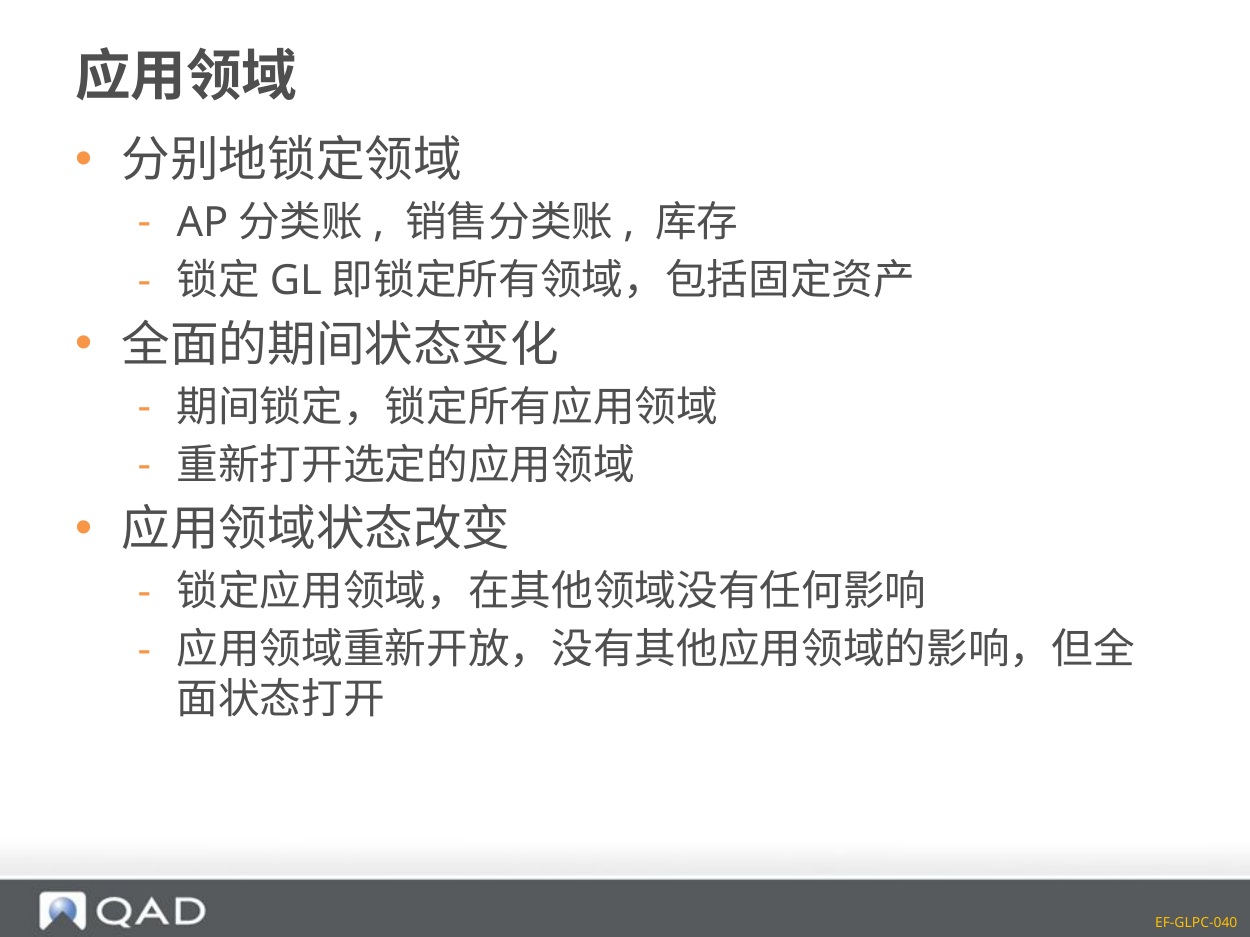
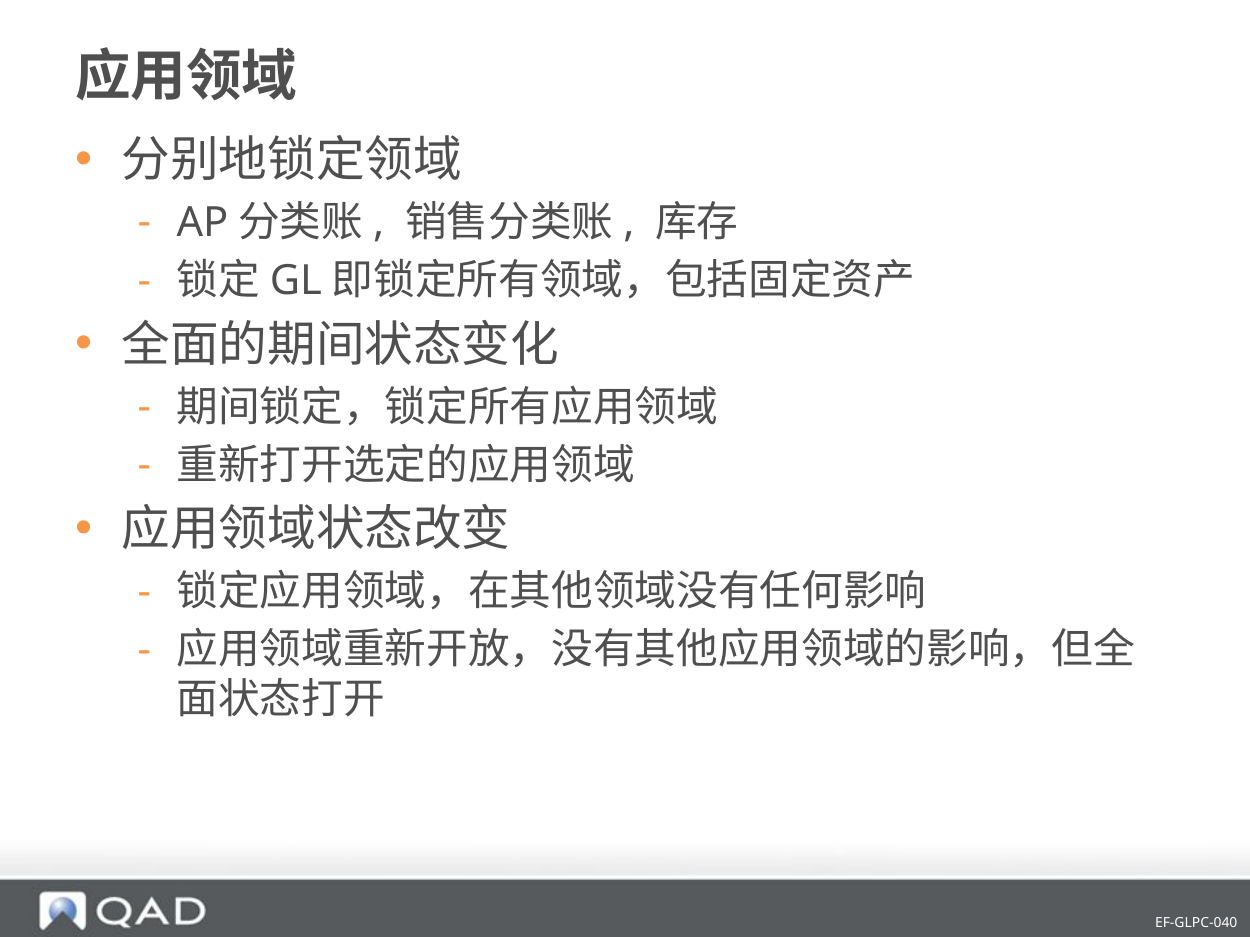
EF-GLPC-040 colour: yellow -> white
